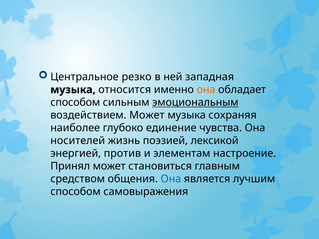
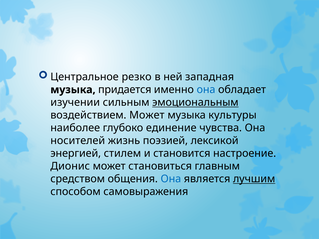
относится: относится -> придается
она at (206, 90) colour: orange -> blue
способом at (75, 103): способом -> изучении
сохраняя: сохраняя -> культуры
против: против -> стилем
элементам: элементам -> становится
Принял: Принял -> Дионис
лучшим underline: none -> present
